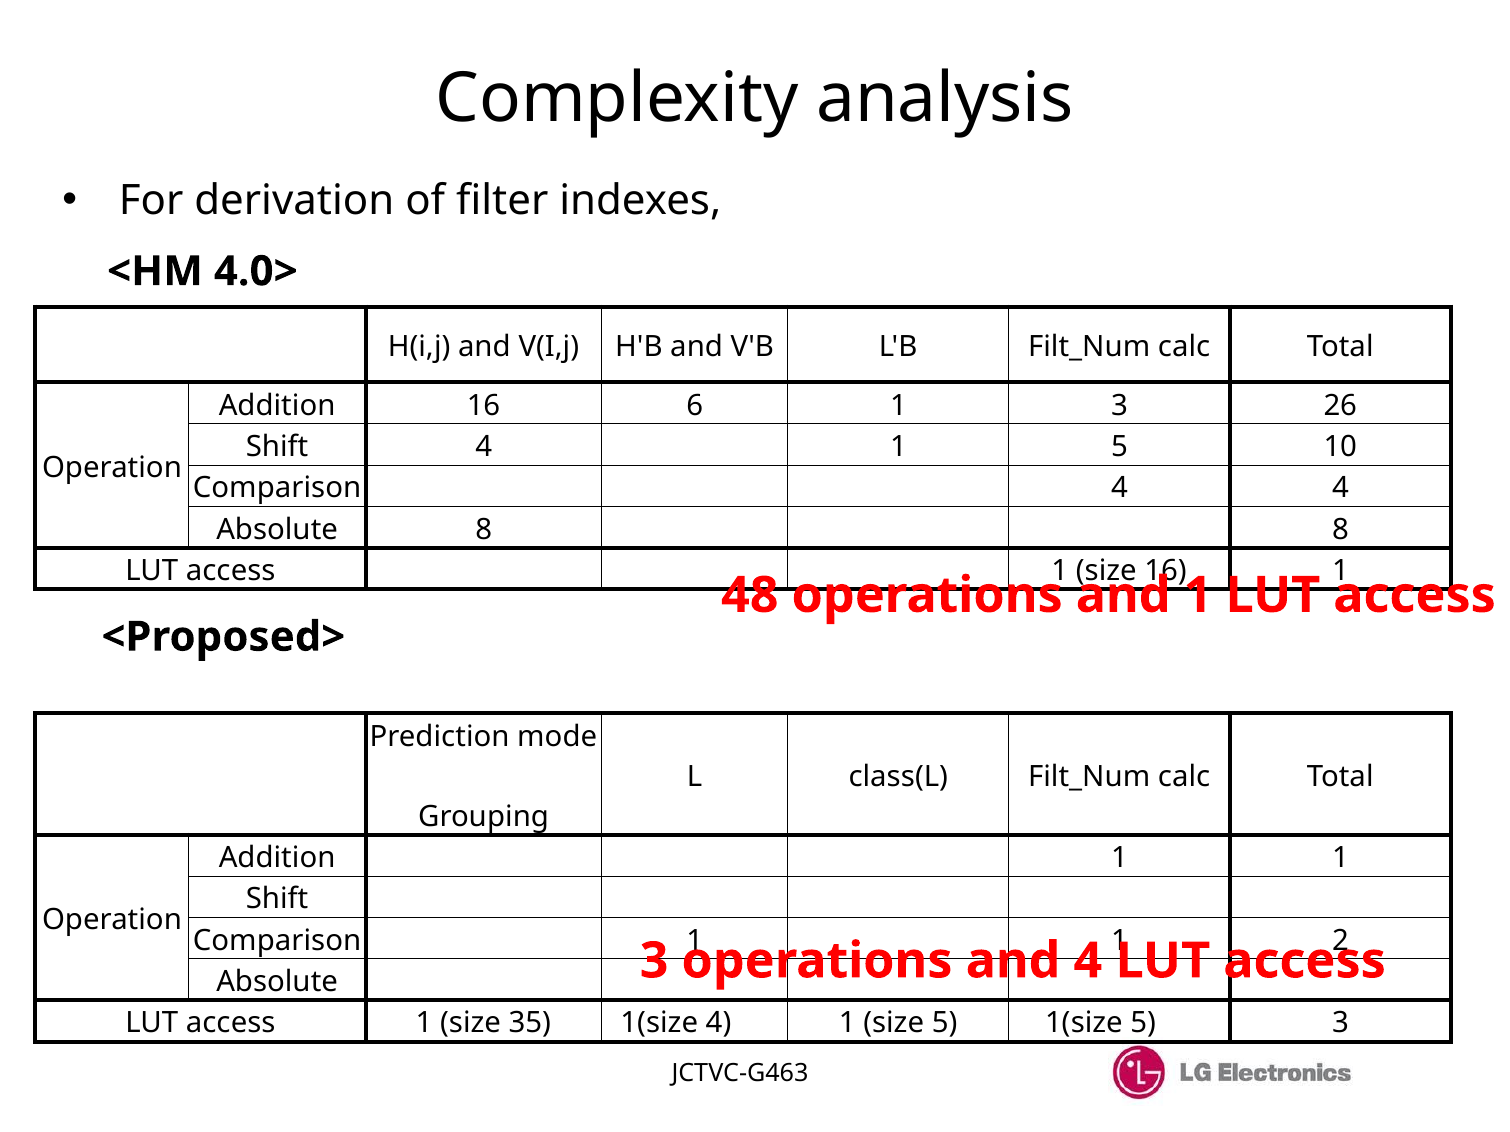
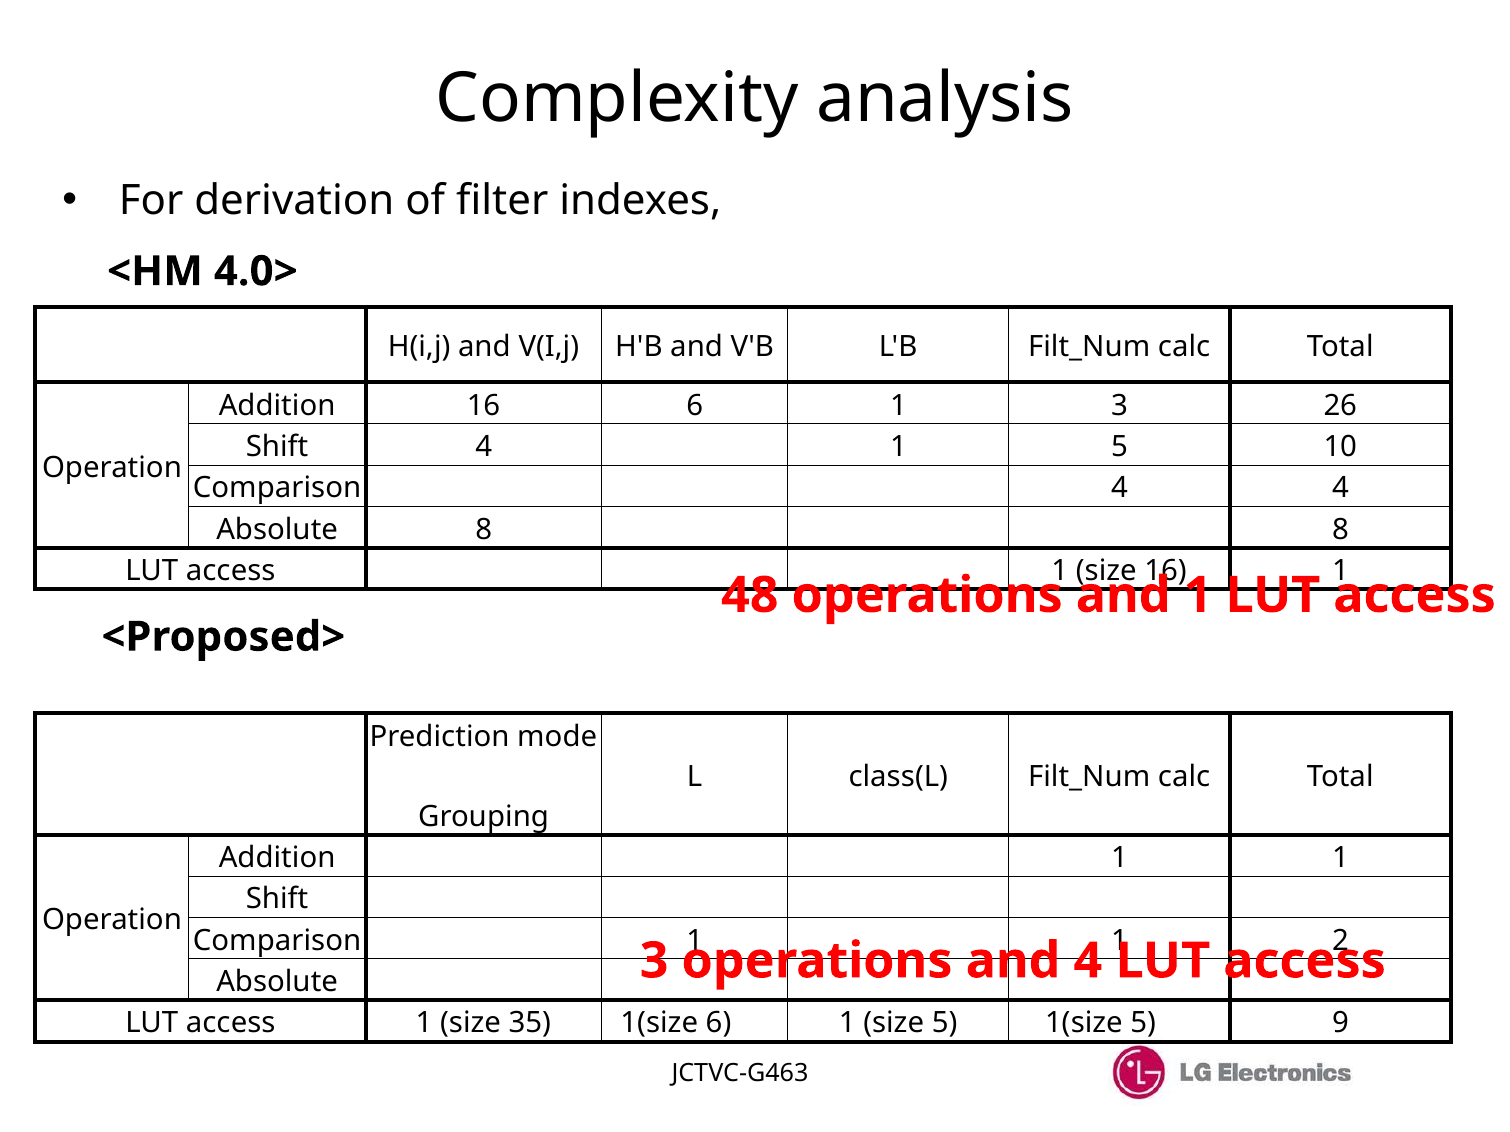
1(size 4: 4 -> 6
5 3: 3 -> 9
